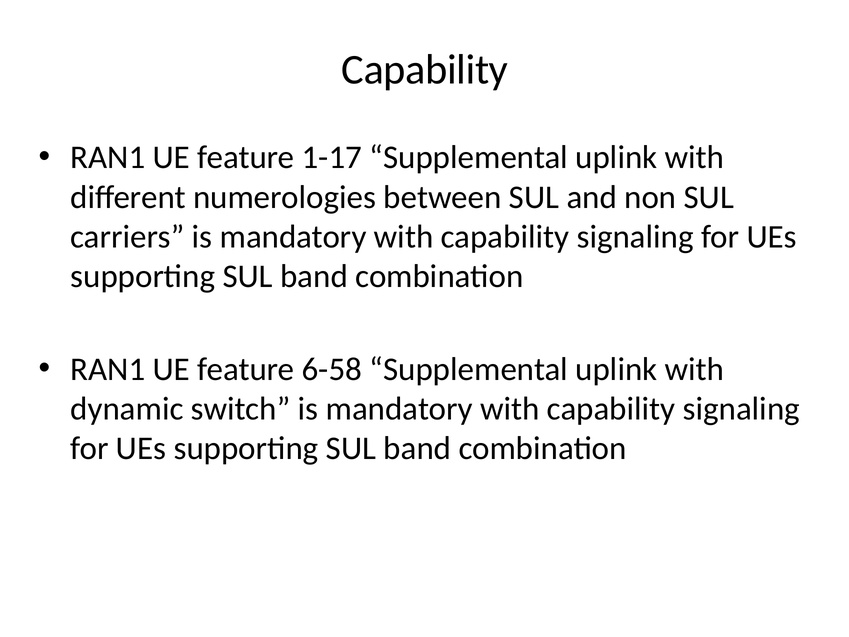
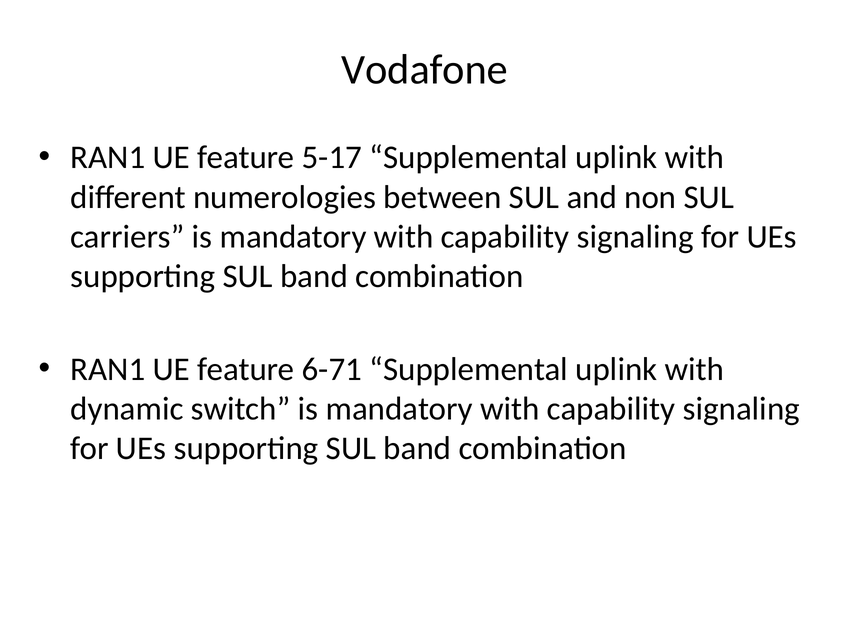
Capability at (425, 70): Capability -> Vodafone
1-17: 1-17 -> 5-17
6-58: 6-58 -> 6-71
